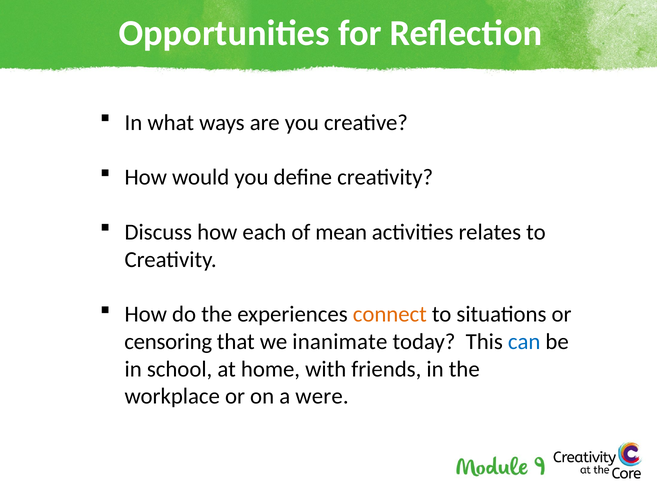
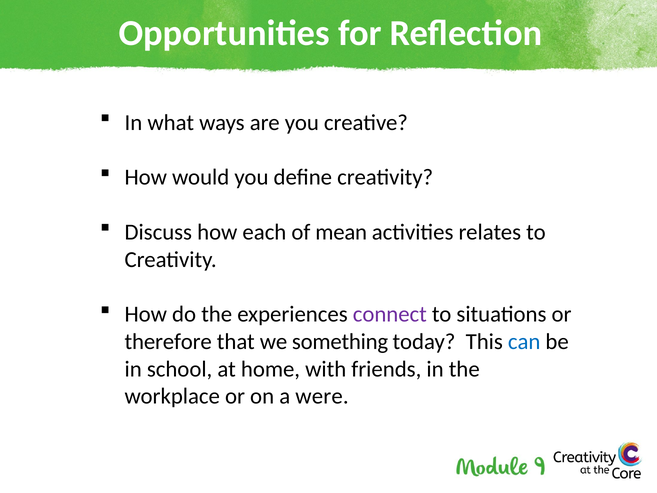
connect colour: orange -> purple
censoring: censoring -> therefore
inanimate: inanimate -> something
